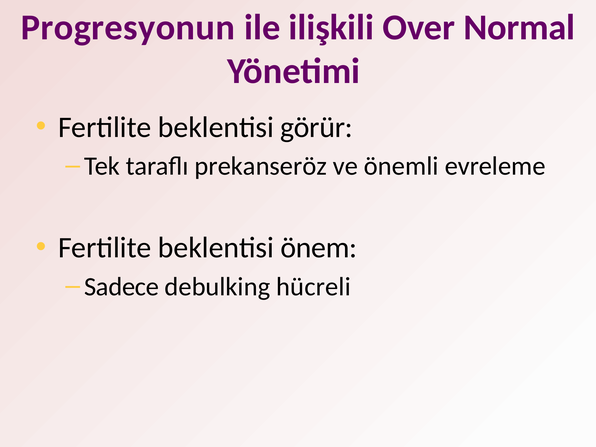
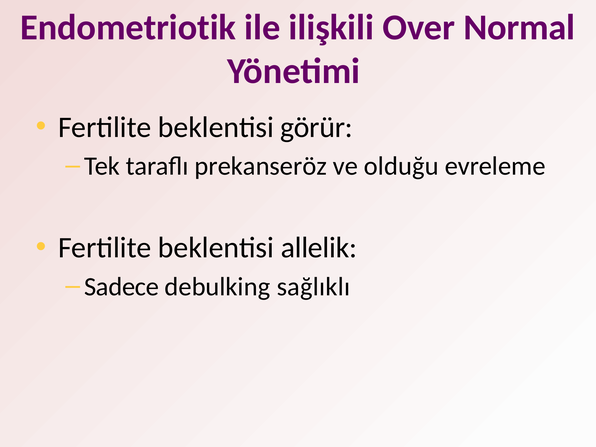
Progresyonun: Progresyonun -> Endometriotik
önemli: önemli -> olduğu
önem: önem -> allelik
hücreli: hücreli -> sağlıklı
